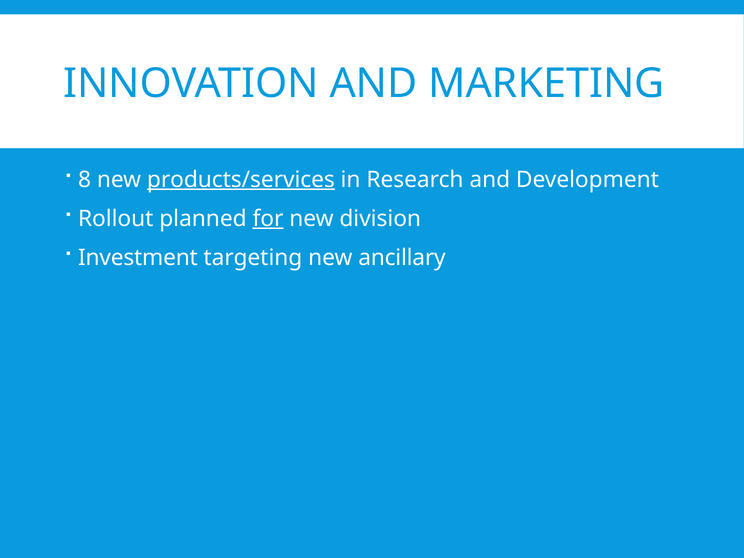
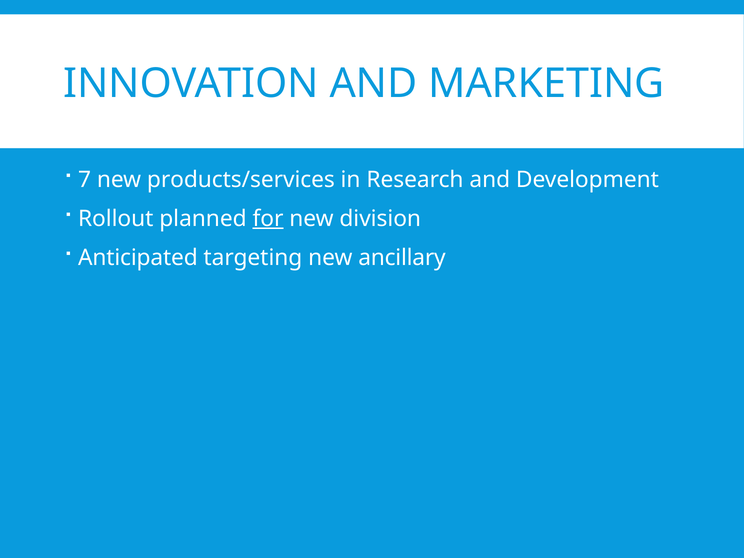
8: 8 -> 7
products/services underline: present -> none
Investment: Investment -> Anticipated
